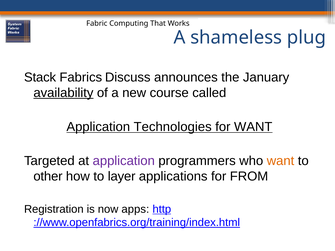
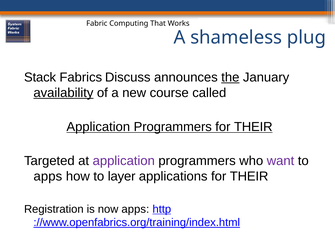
the underline: none -> present
Technologies at (173, 127): Technologies -> Programmers
WANT at (253, 127): WANT -> THEIR
want at (281, 161) colour: orange -> purple
other at (48, 177): other -> apps
applications for FROM: FROM -> THEIR
